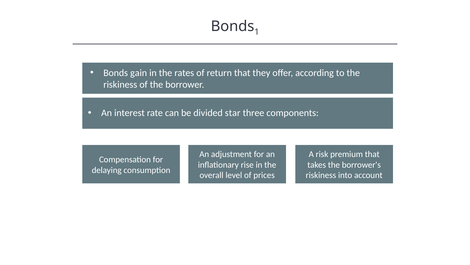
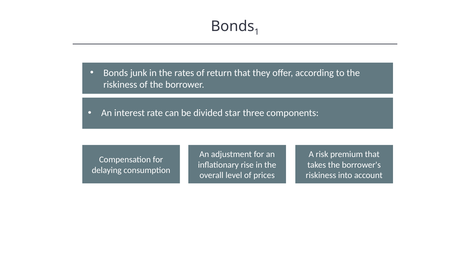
gain: gain -> junk
